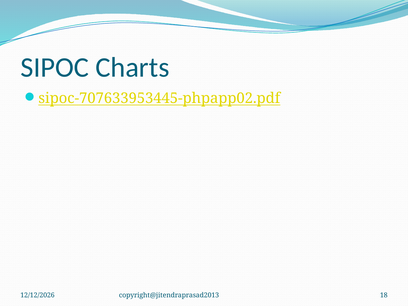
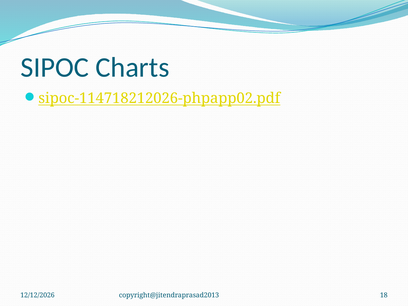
sipoc-707633953445-phpapp02.pdf: sipoc-707633953445-phpapp02.pdf -> sipoc-114718212026-phpapp02.pdf
